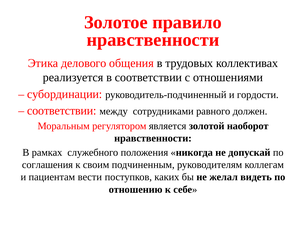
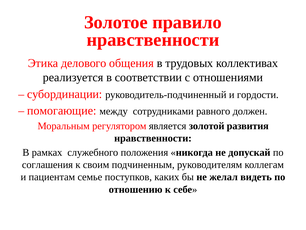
соответствии at (62, 111): соответствии -> помогающие
наоборот: наоборот -> развития
вести: вести -> семье
